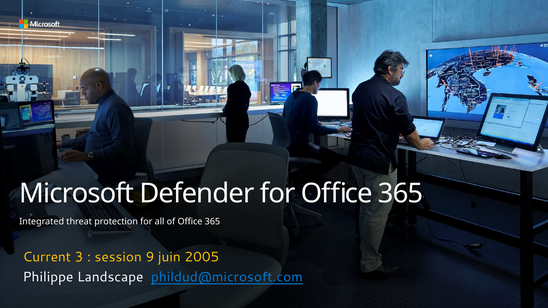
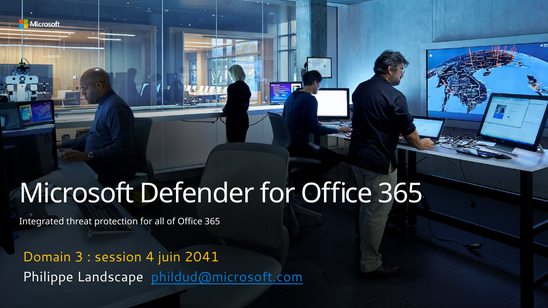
Current: Current -> Domain
9: 9 -> 4
2005: 2005 -> 2041
